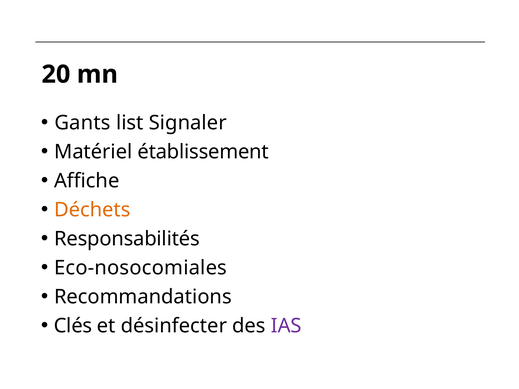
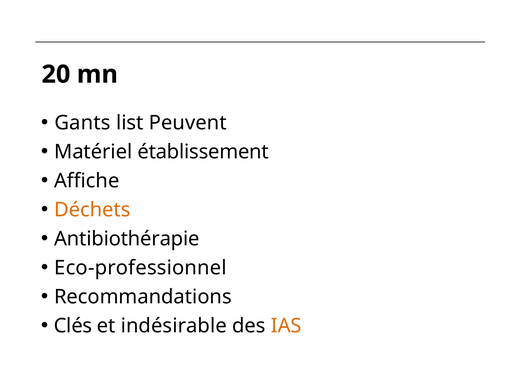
Signaler: Signaler -> Peuvent
Responsabilités: Responsabilités -> Antibiothérapie
Eco-nosocomiales: Eco-nosocomiales -> Eco-professionnel
désinfecter: désinfecter -> indésirable
IAS colour: purple -> orange
